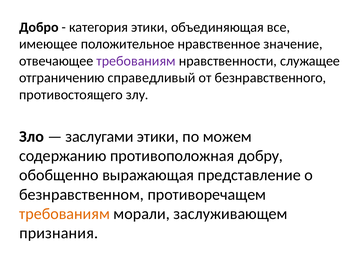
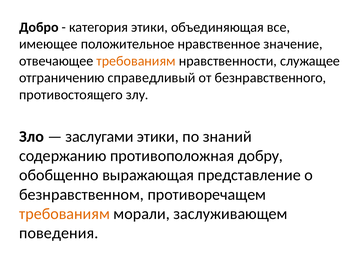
требованиям at (136, 61) colour: purple -> orange
можем: можем -> знаний
признания: признания -> поведения
